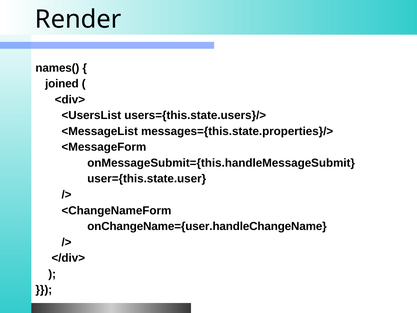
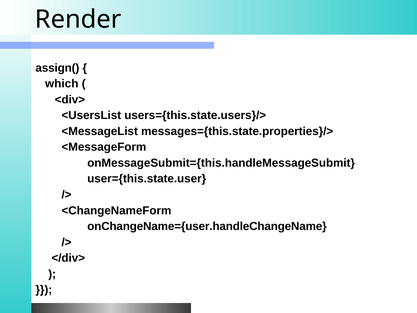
names(: names( -> assign(
joined: joined -> which
